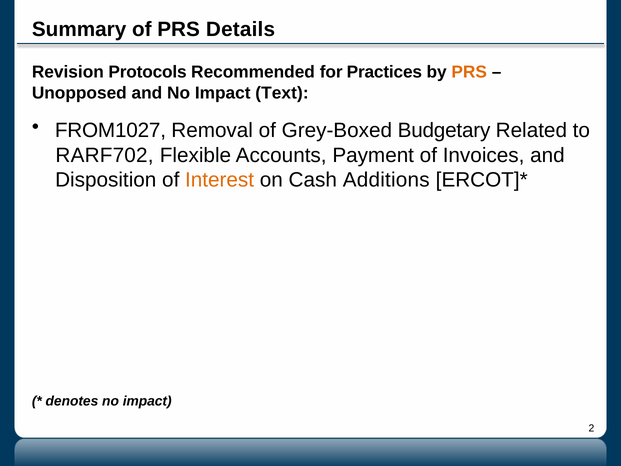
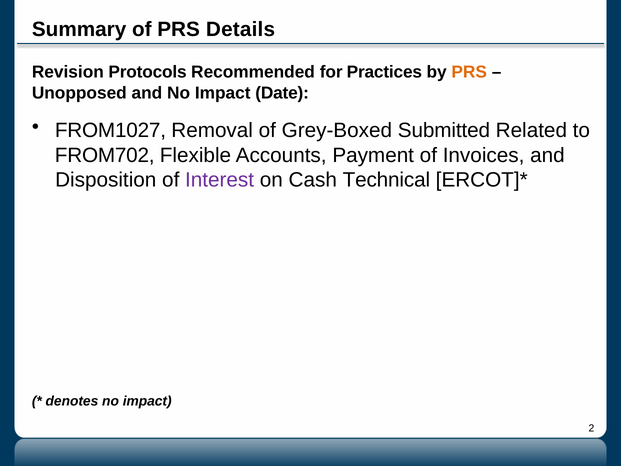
Text: Text -> Date
Budgetary: Budgetary -> Submitted
RARF702: RARF702 -> FROM702
Interest colour: orange -> purple
Additions: Additions -> Technical
